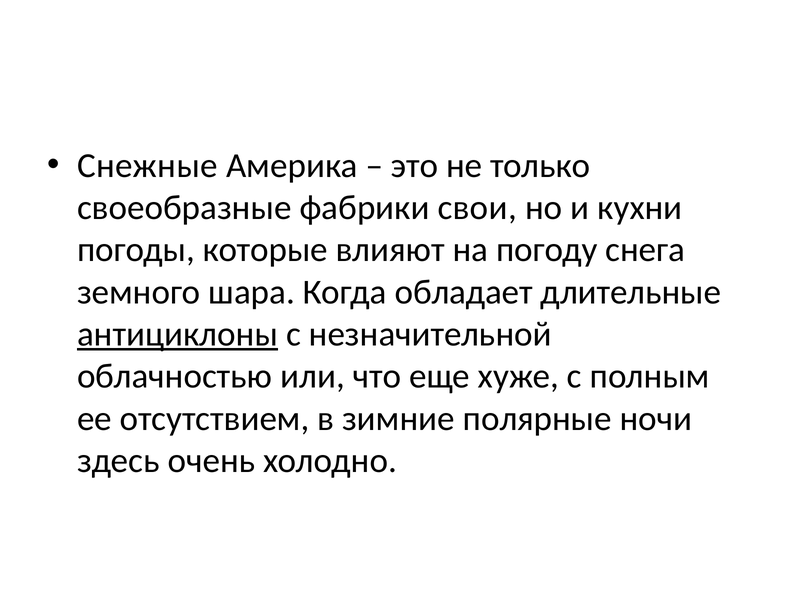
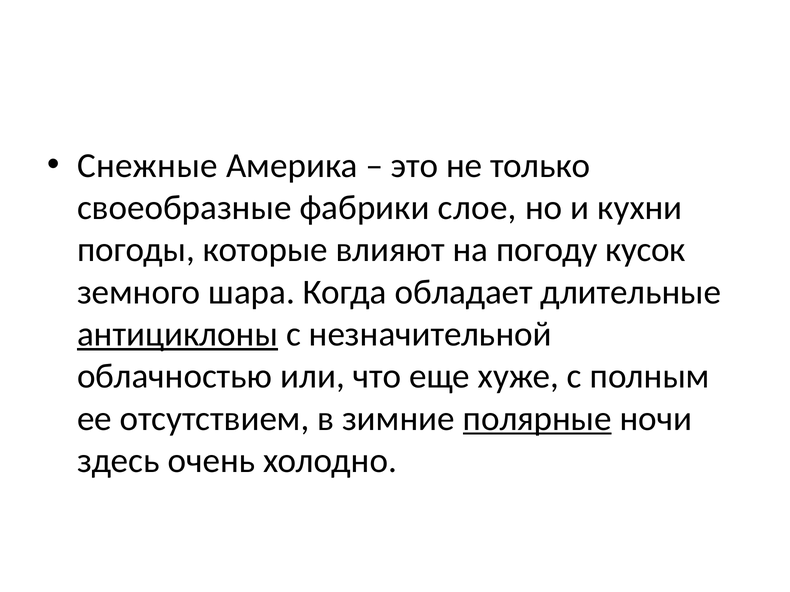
свои: свои -> слое
снега: снега -> кусок
полярные underline: none -> present
